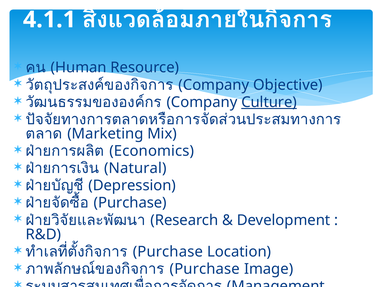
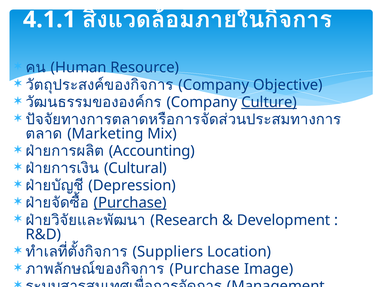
Economics: Economics -> Accounting
Natural: Natural -> Cultural
Purchase at (130, 202) underline: none -> present
Purchase at (168, 251): Purchase -> Suppliers
